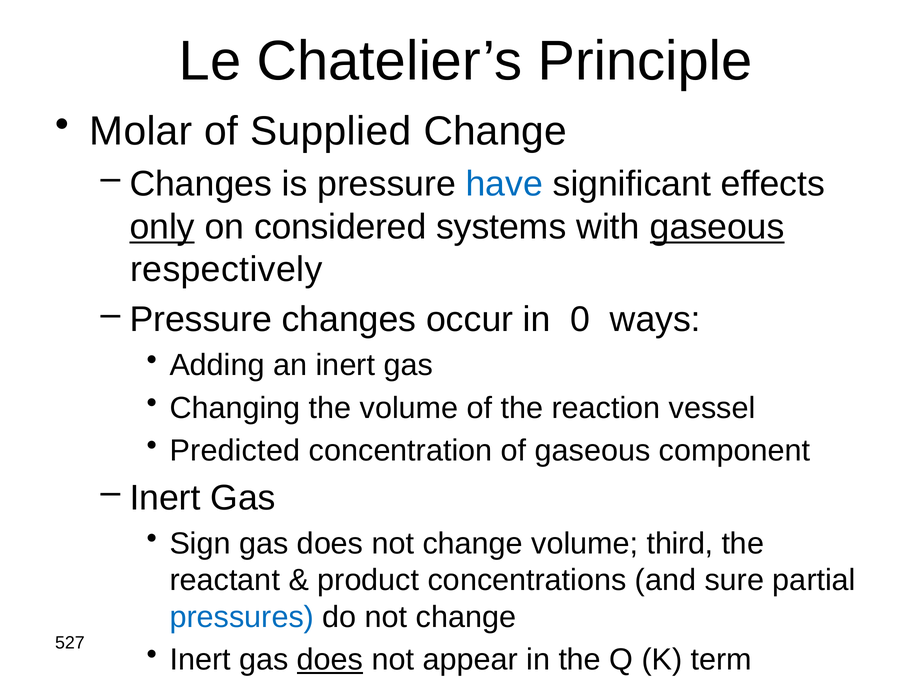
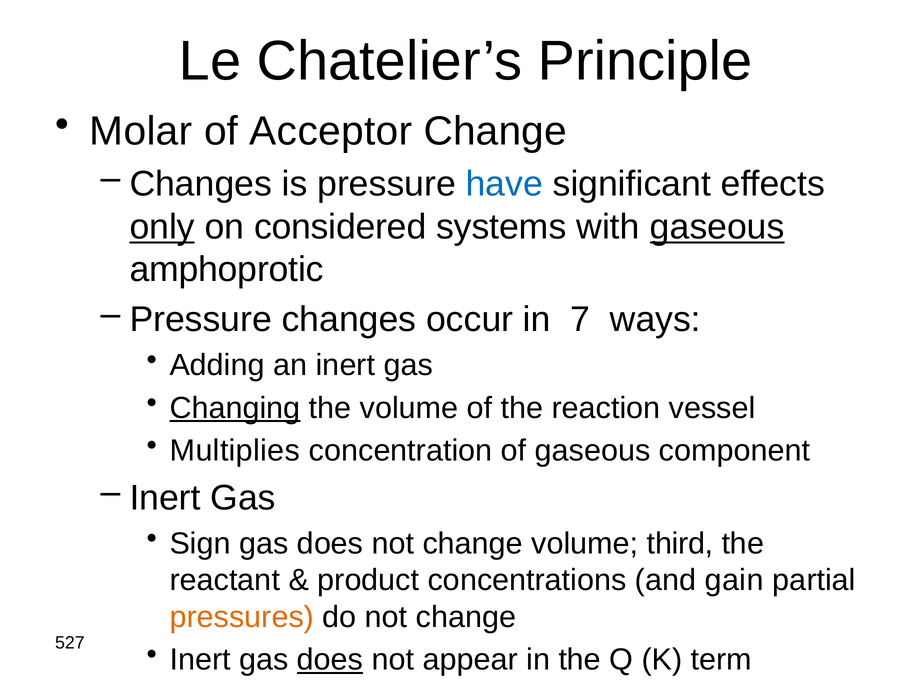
Supplied: Supplied -> Acceptor
respectively: respectively -> amphoprotic
0: 0 -> 7
Changing underline: none -> present
Predicted: Predicted -> Multiplies
sure: sure -> gain
pressures colour: blue -> orange
